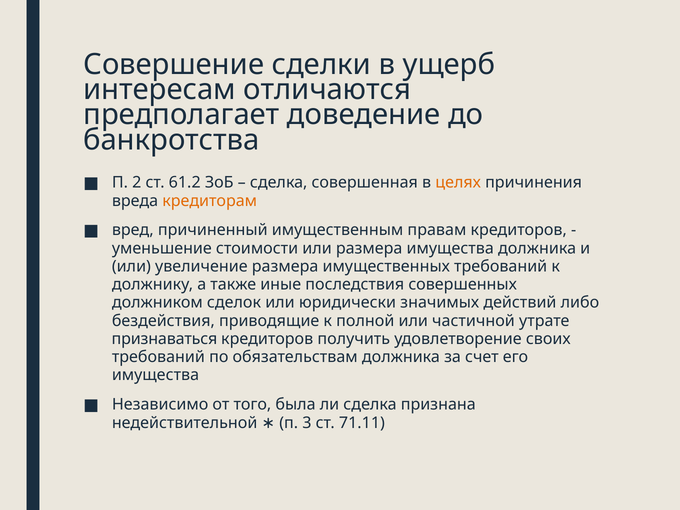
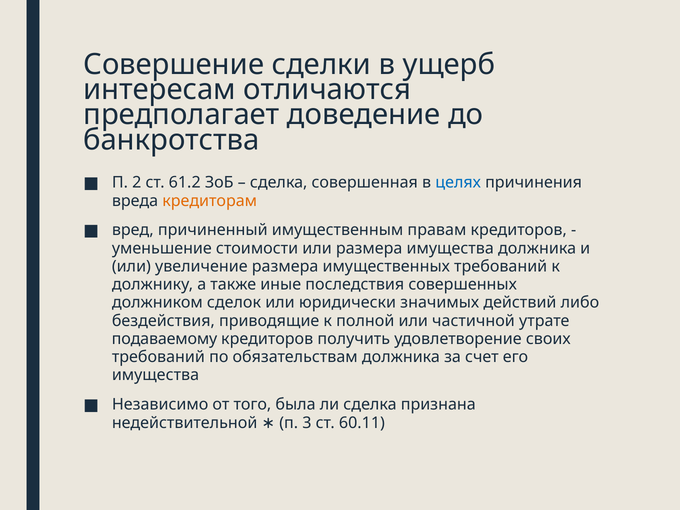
целях colour: orange -> blue
признаваться: признаваться -> подаваемому
71.11: 71.11 -> 60.11
